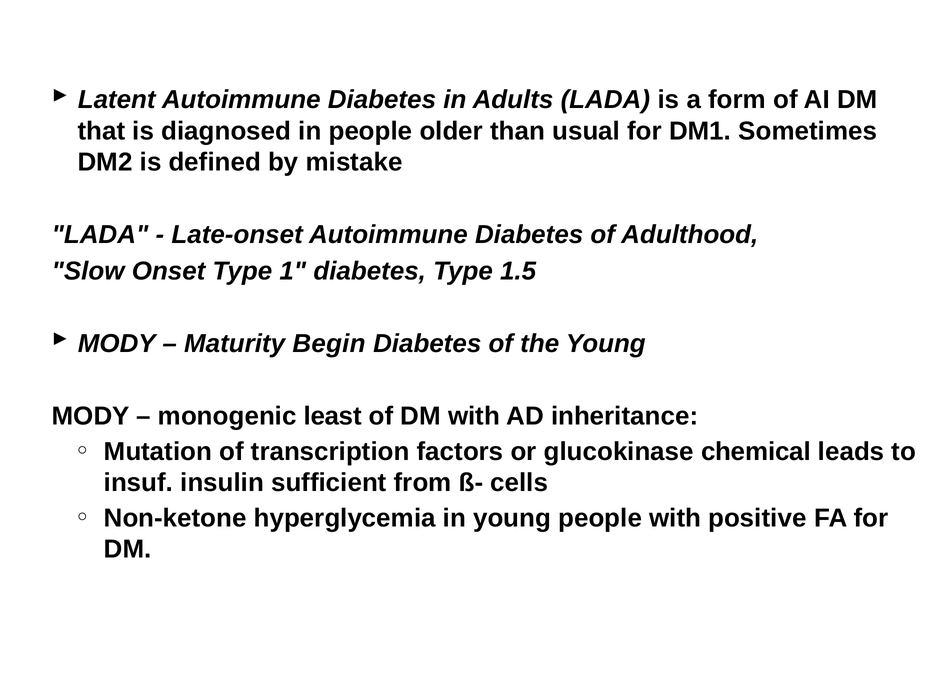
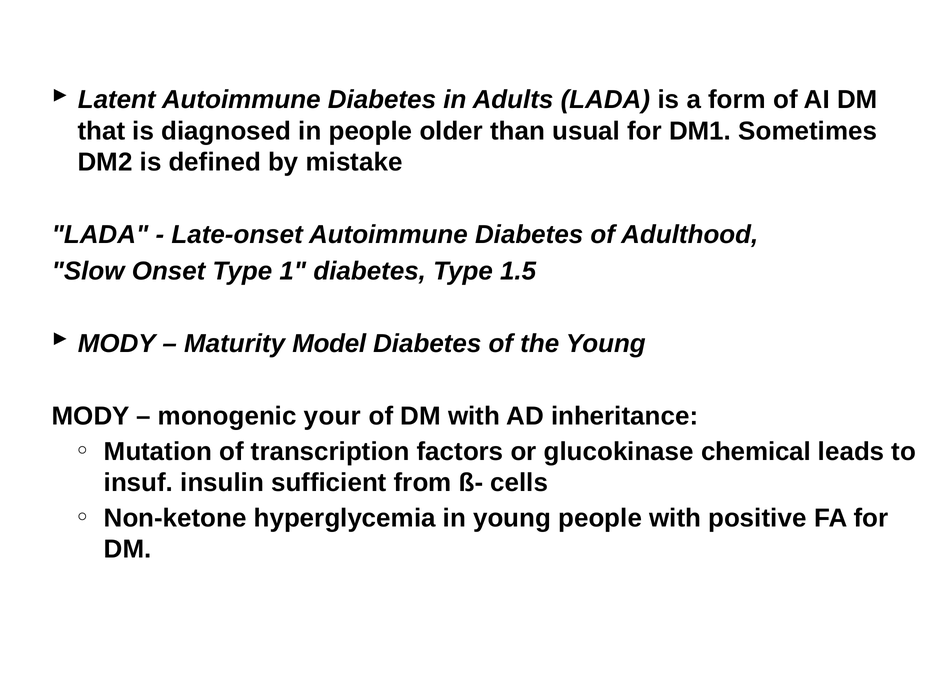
Begin: Begin -> Model
least: least -> your
